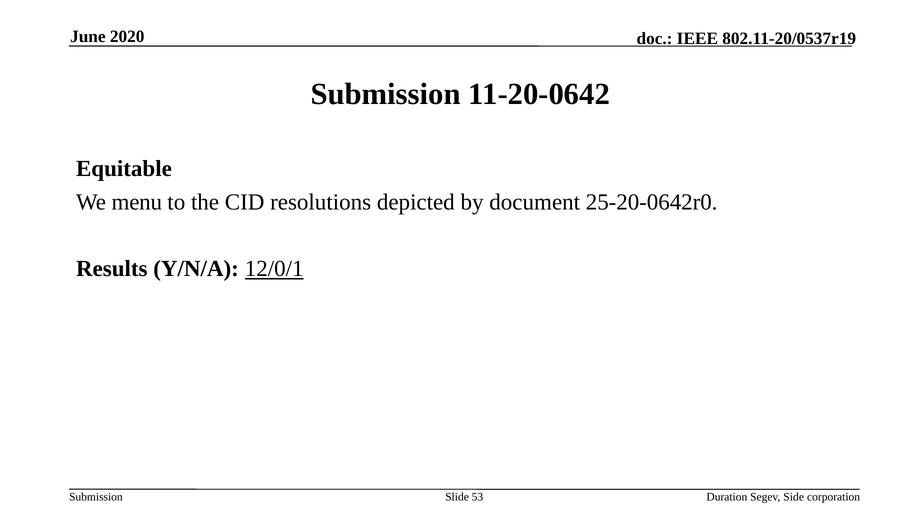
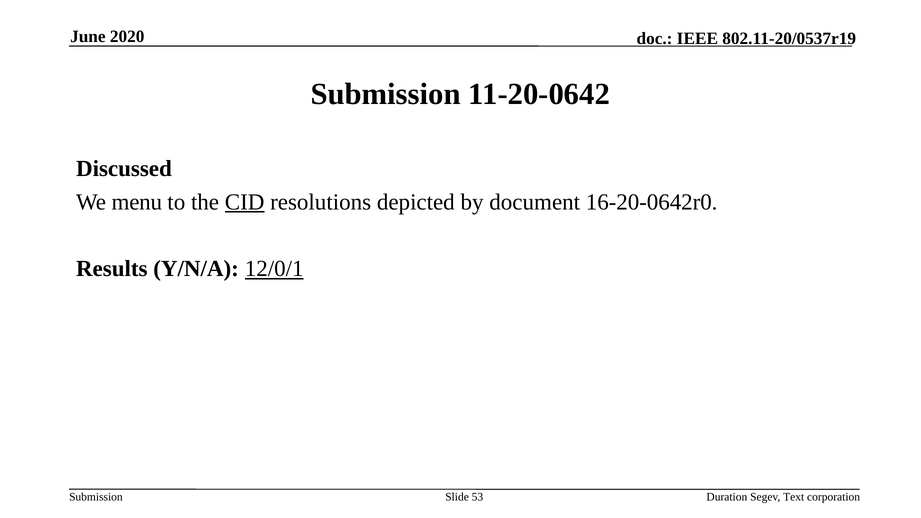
Equitable: Equitable -> Discussed
CID underline: none -> present
25-20-0642r0: 25-20-0642r0 -> 16-20-0642r0
Side: Side -> Text
